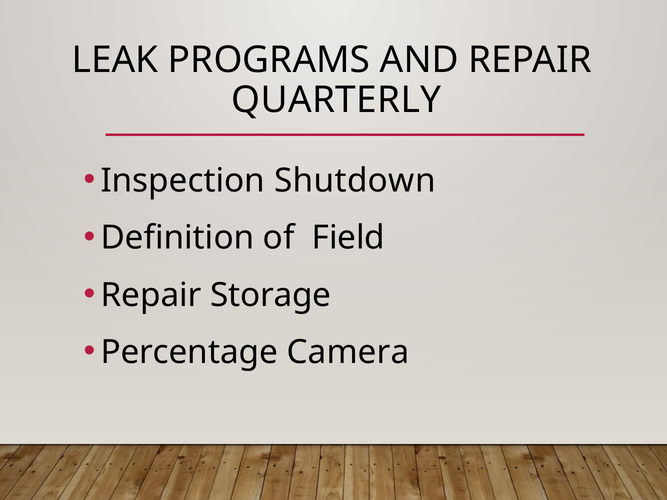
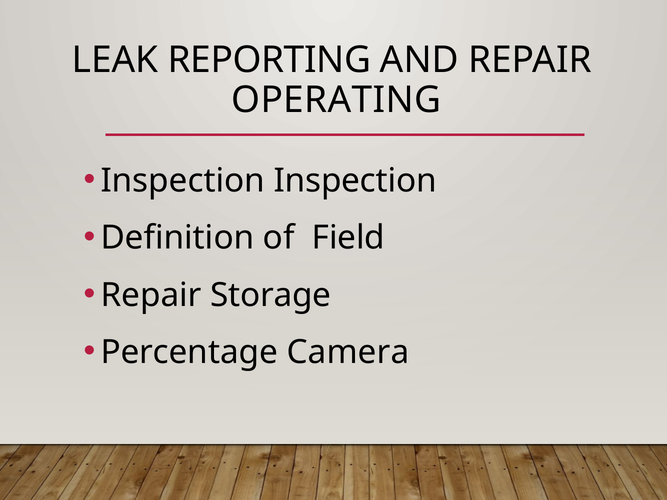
PROGRAMS: PROGRAMS -> REPORTING
QUARTERLY: QUARTERLY -> OPERATING
Inspection Shutdown: Shutdown -> Inspection
